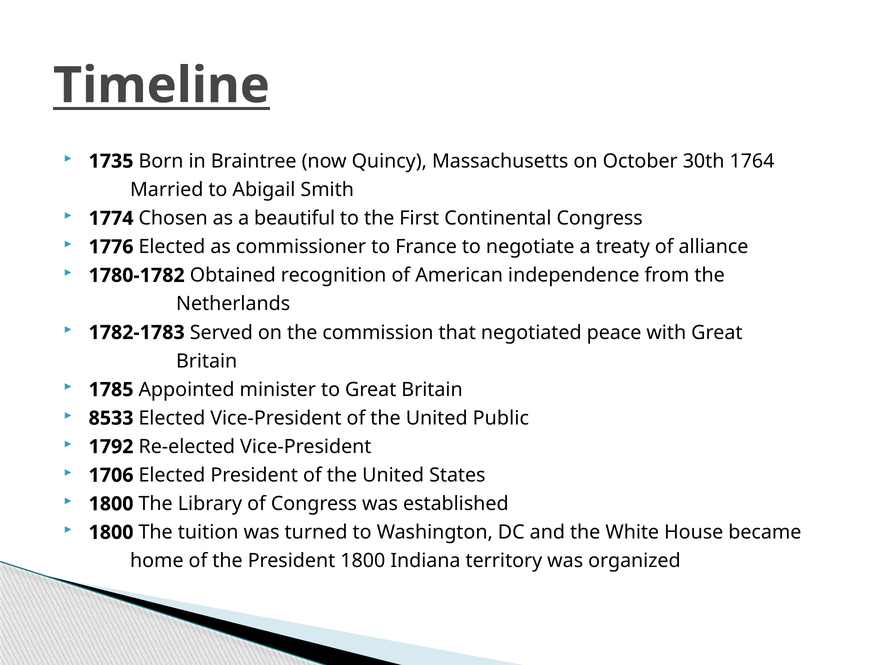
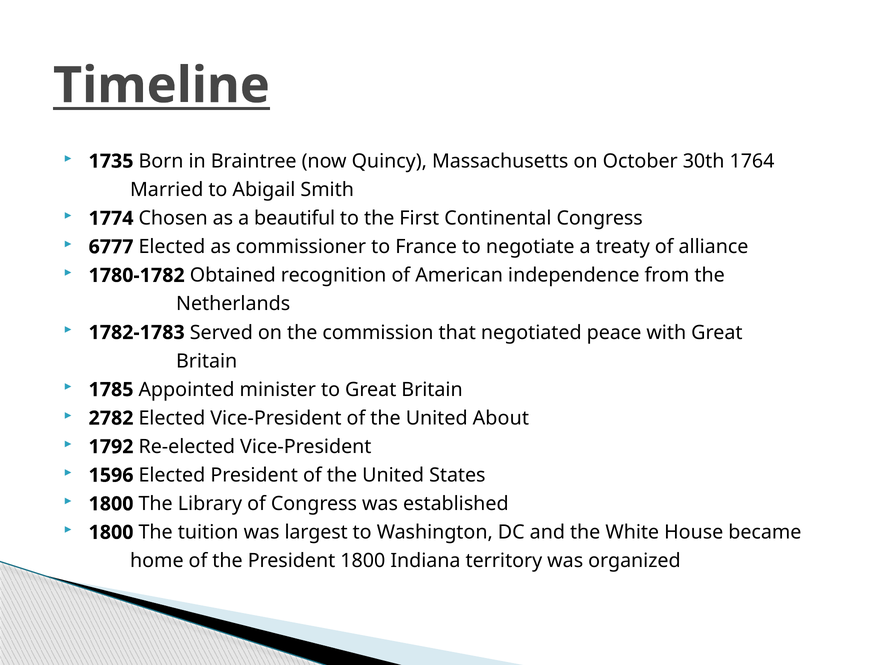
1776: 1776 -> 6777
8533: 8533 -> 2782
Public: Public -> About
1706: 1706 -> 1596
turned: turned -> largest
